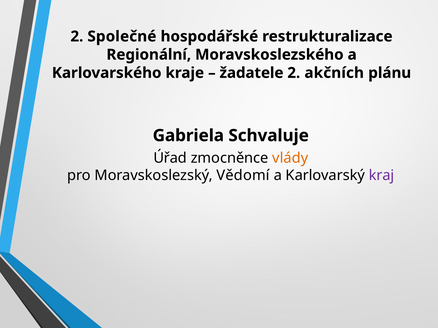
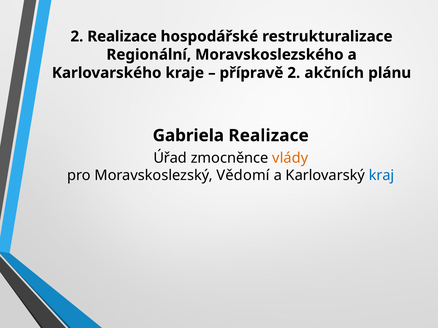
2 Společné: Společné -> Realizace
žadatele: žadatele -> přípravě
Gabriela Schvaluje: Schvaluje -> Realizace
kraj colour: purple -> blue
